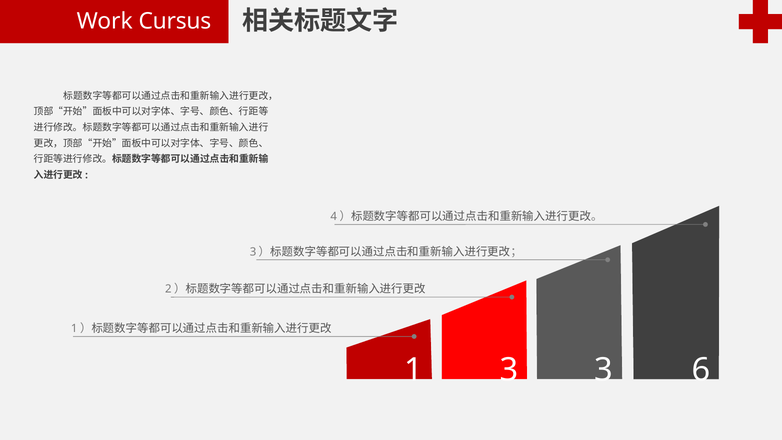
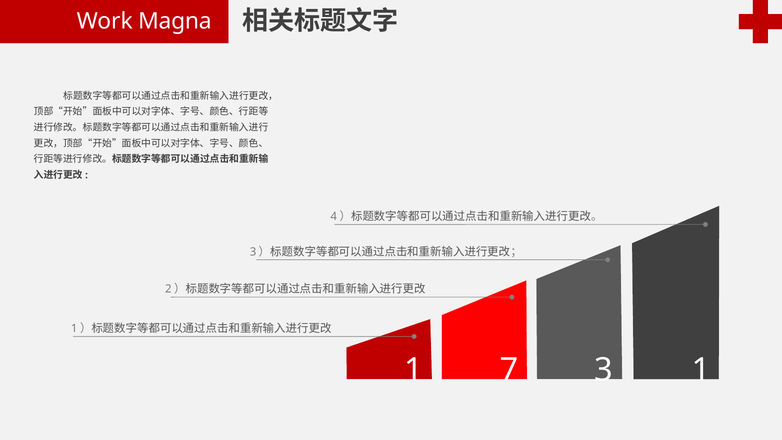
Cursus: Cursus -> Magna
1 3: 3 -> 7
3 6: 6 -> 1
